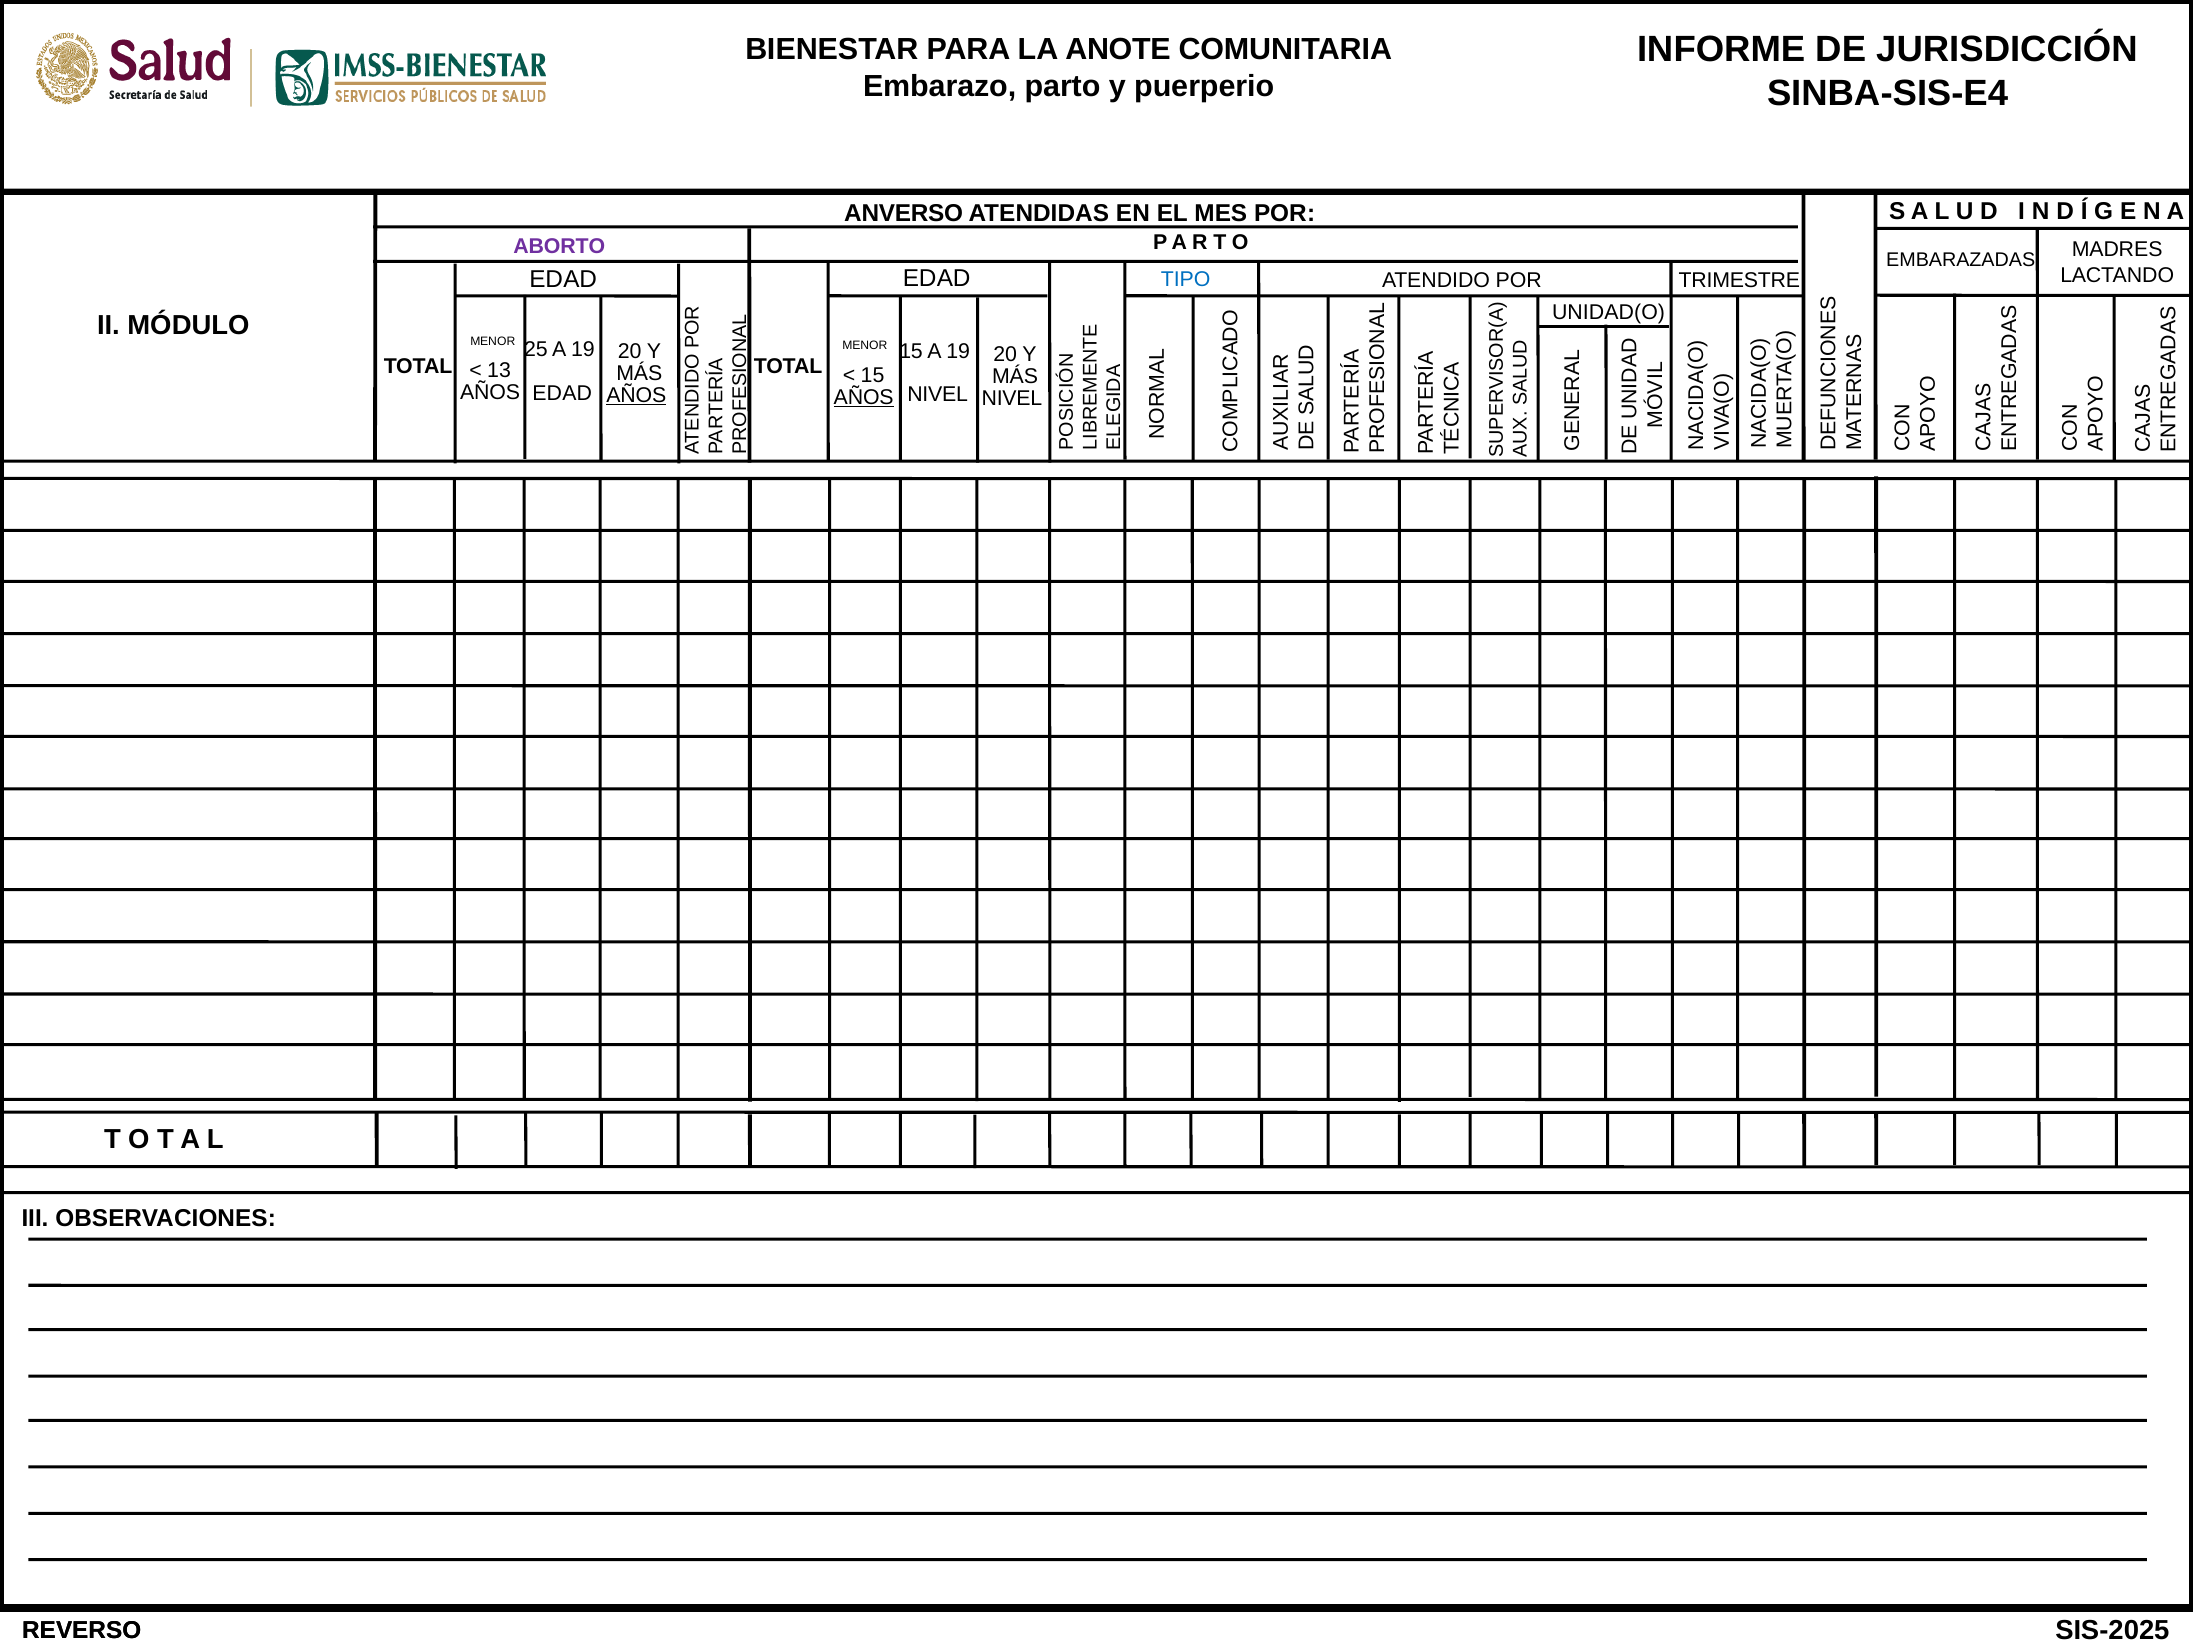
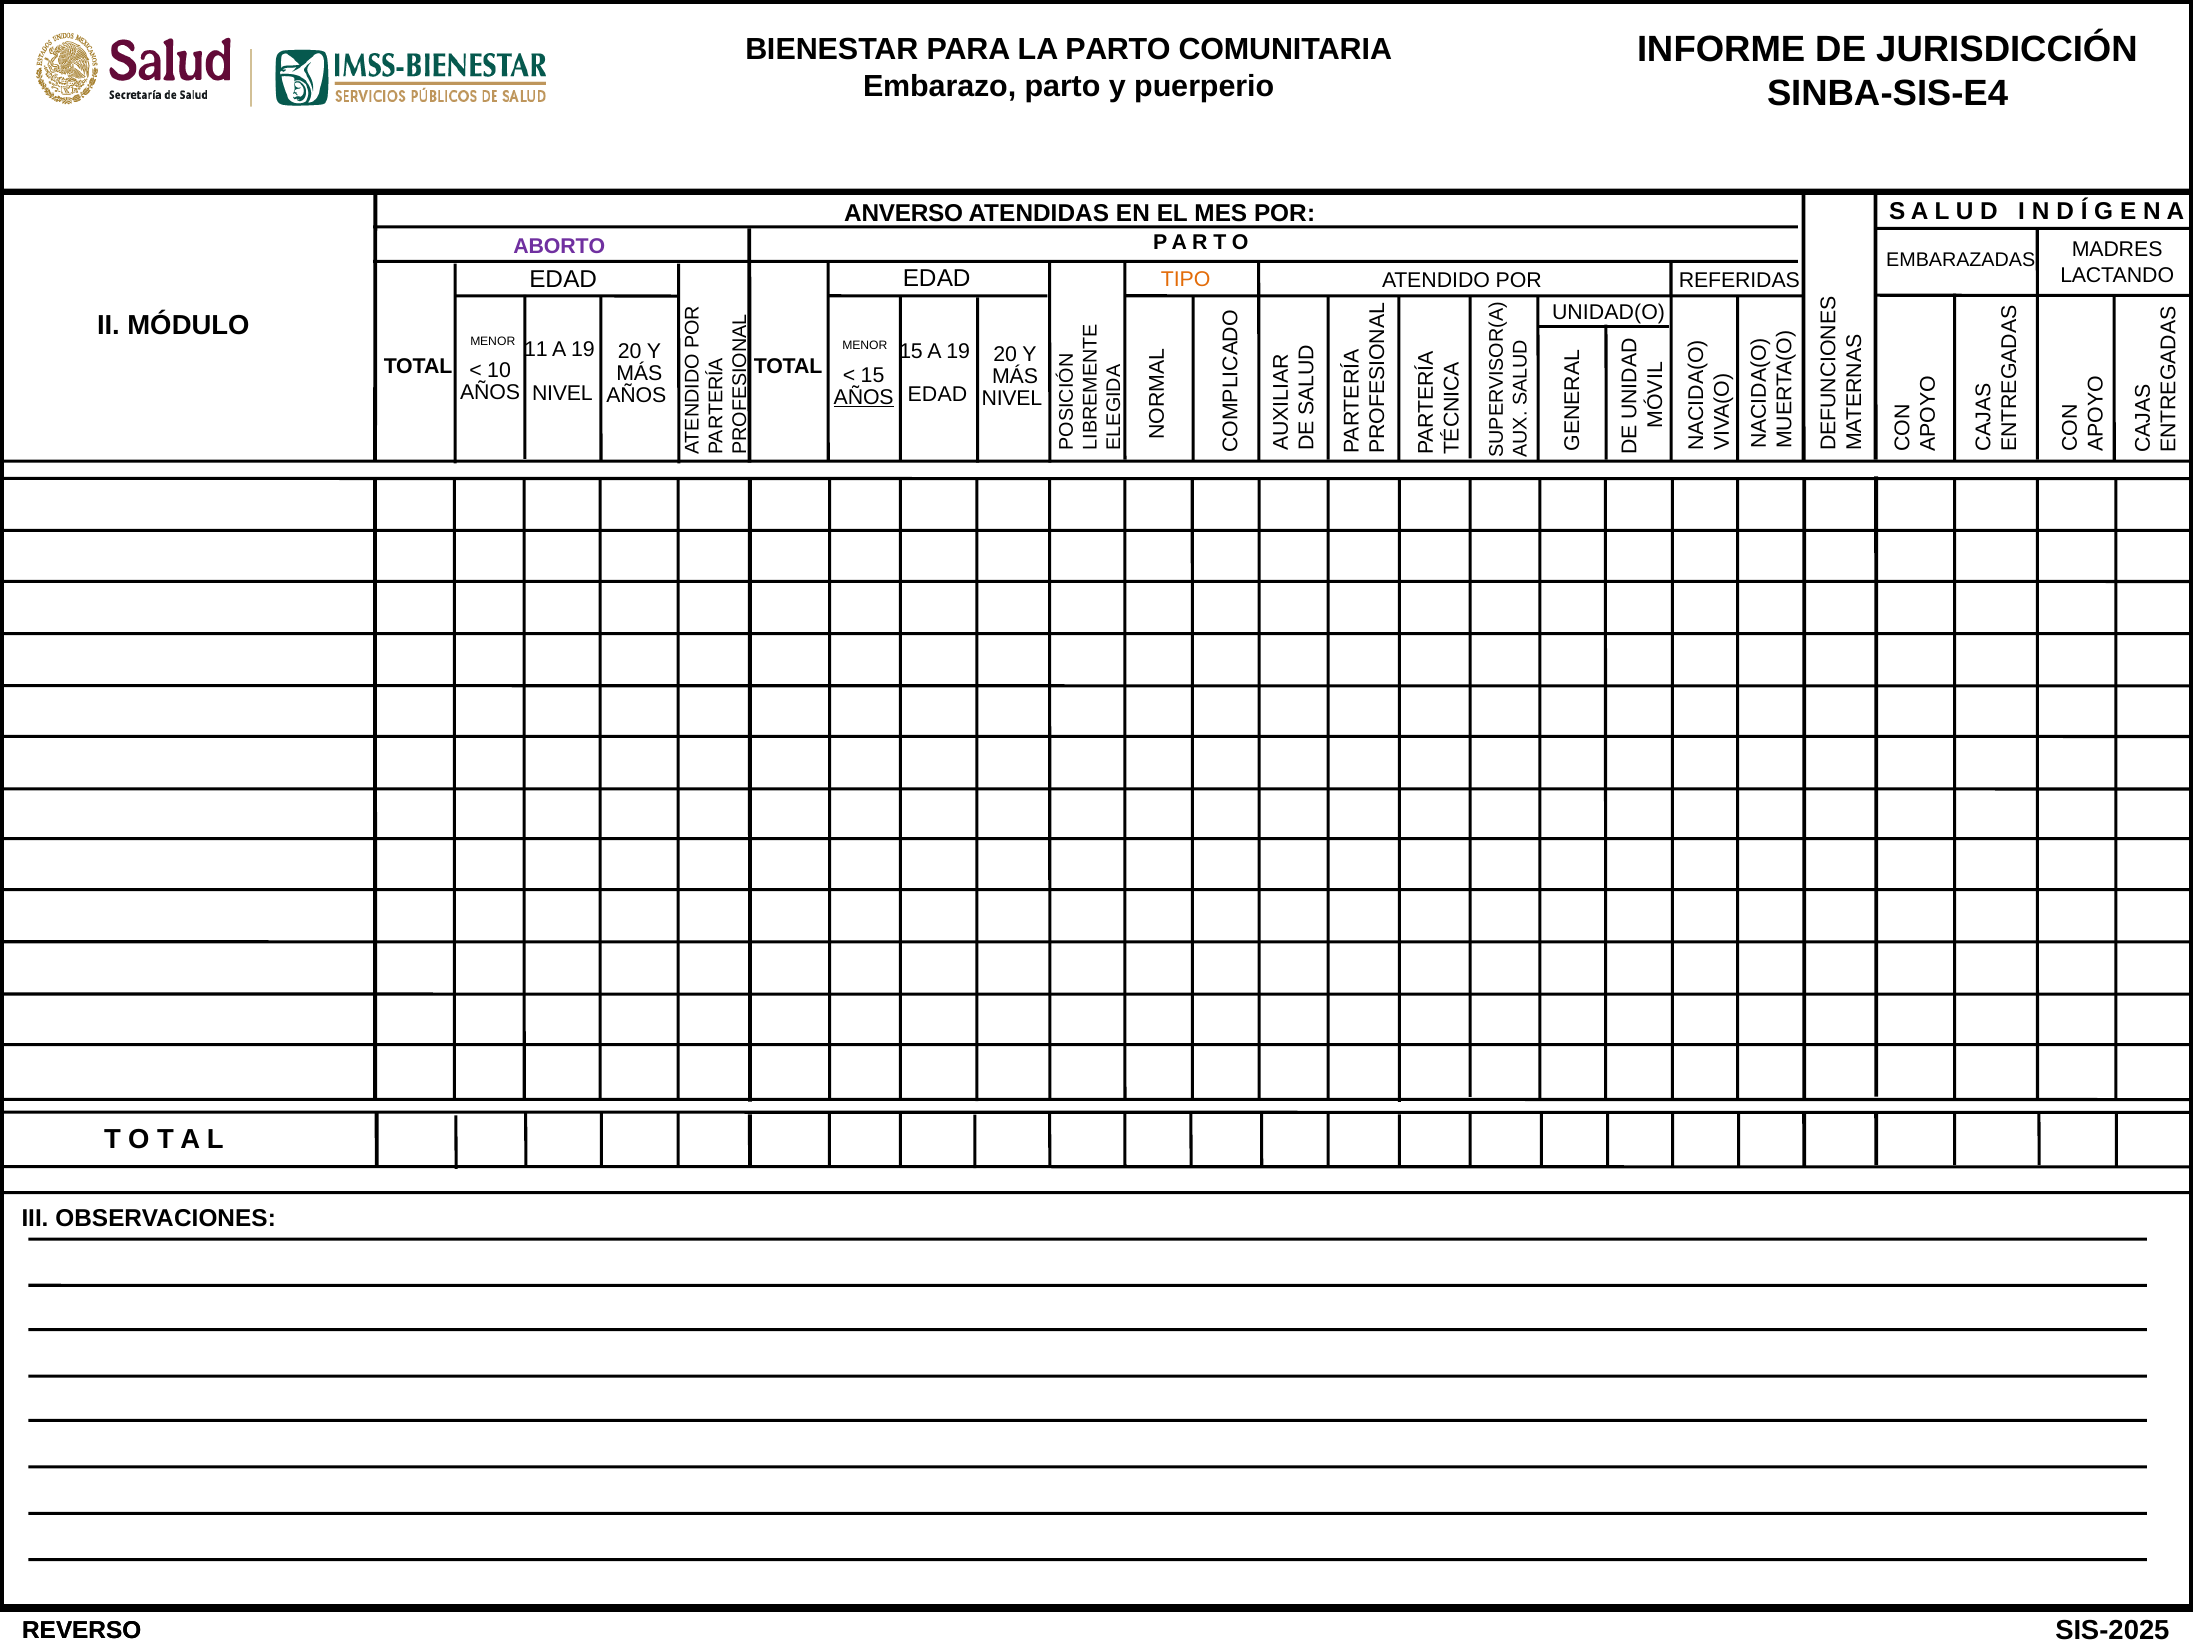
ANOTE at (1118, 49): ANOTE -> PARTO
TIPO colour: blue -> orange
TRIMESTRE: TRIMESTRE -> REFERIDAS
25: 25 -> 11
13: 13 -> 10
EDAD at (562, 393): EDAD -> NIVEL
NIVEL at (938, 395): NIVEL -> EDAD
AÑOS at (636, 395) underline: present -> none
